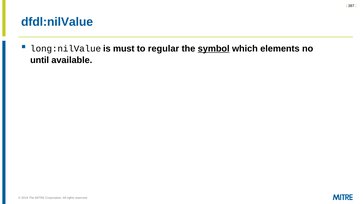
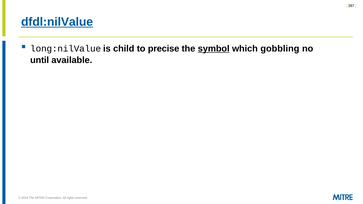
dfdl:nilValue underline: none -> present
must: must -> child
regular: regular -> precise
elements: elements -> gobbling
